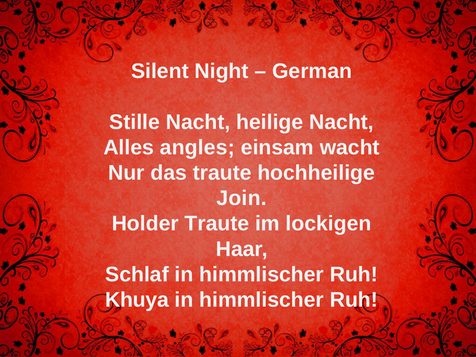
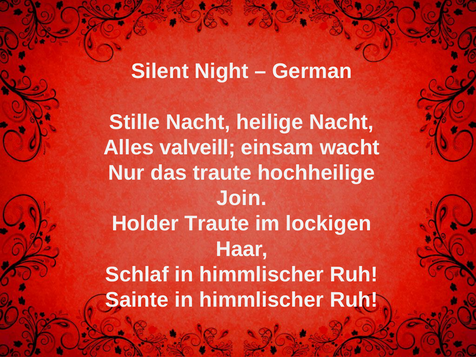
angles: angles -> valveill
Khuya: Khuya -> Sainte
